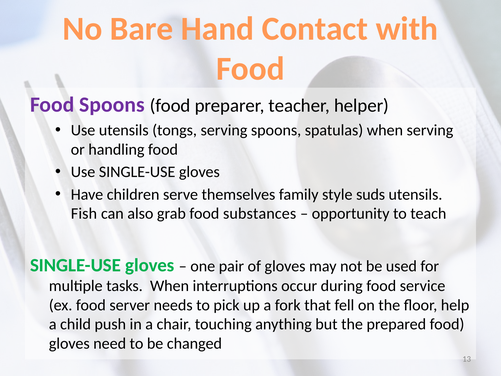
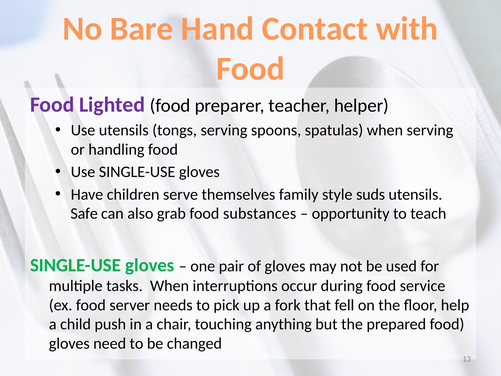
Food Spoons: Spoons -> Lighted
Fish: Fish -> Safe
